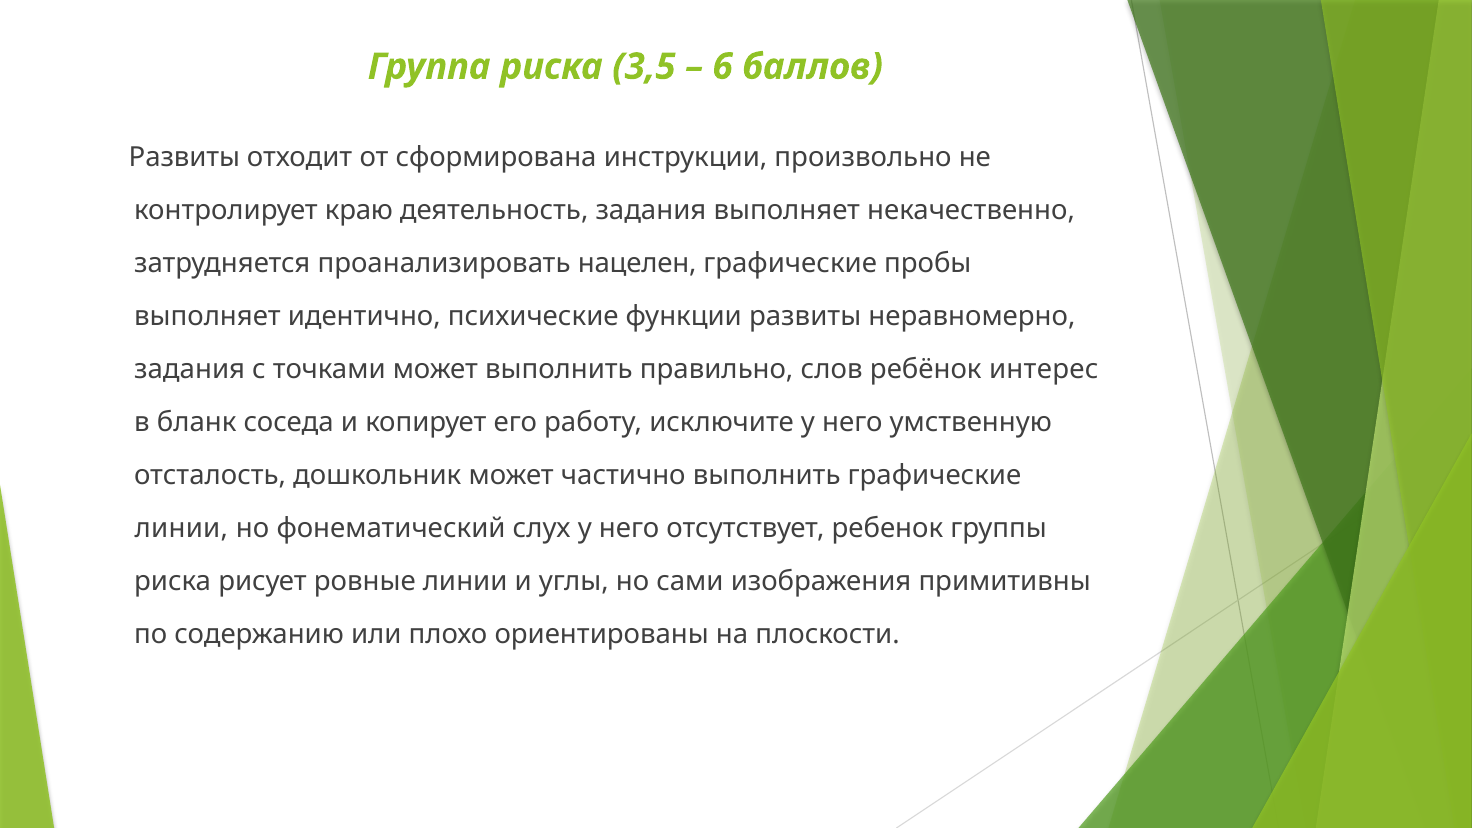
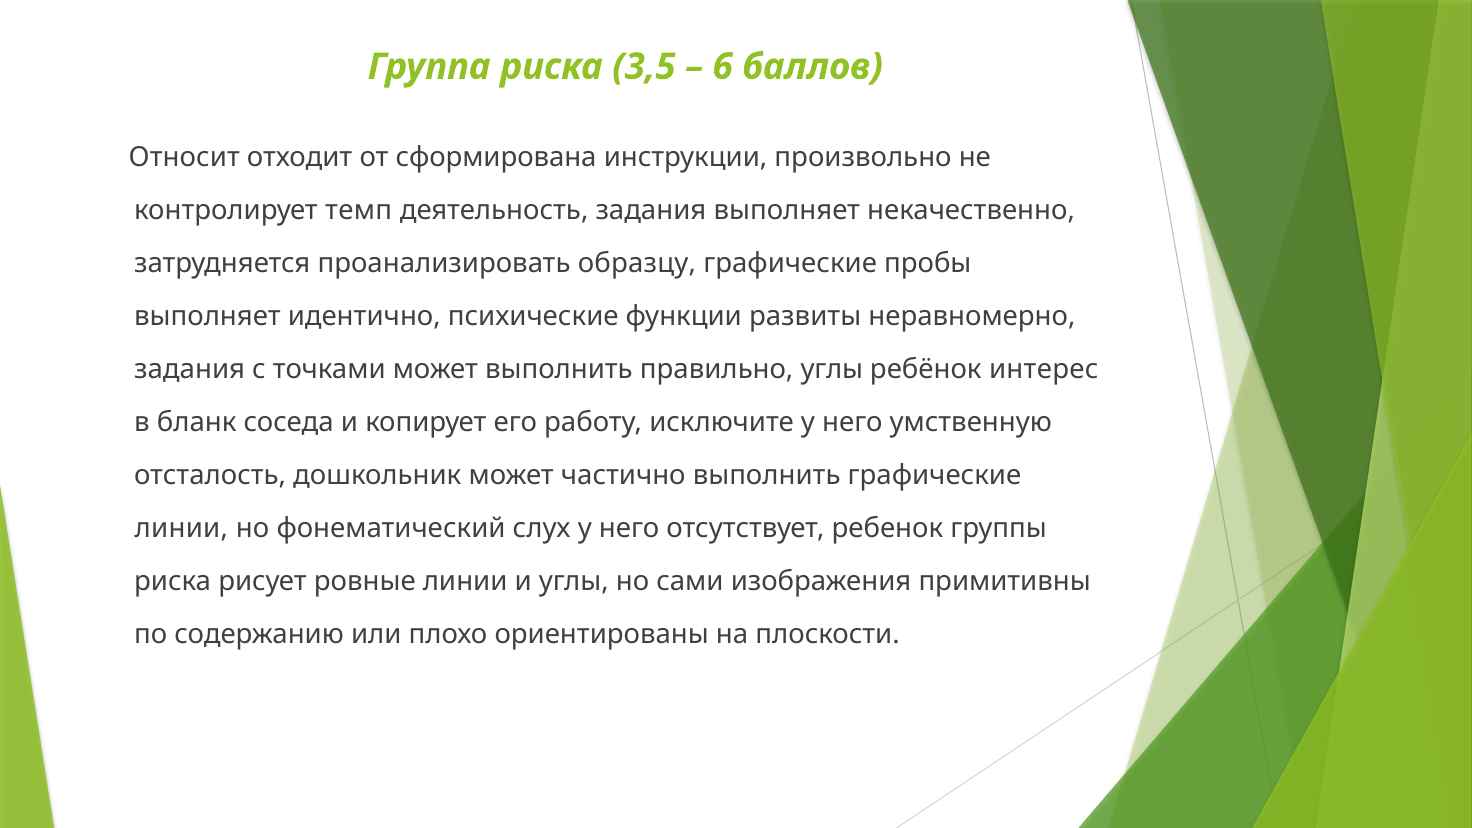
Развиты at (184, 157): Развиты -> Относит
краю: краю -> темп
нацелен: нацелен -> образцу
правильно слов: слов -> углы
